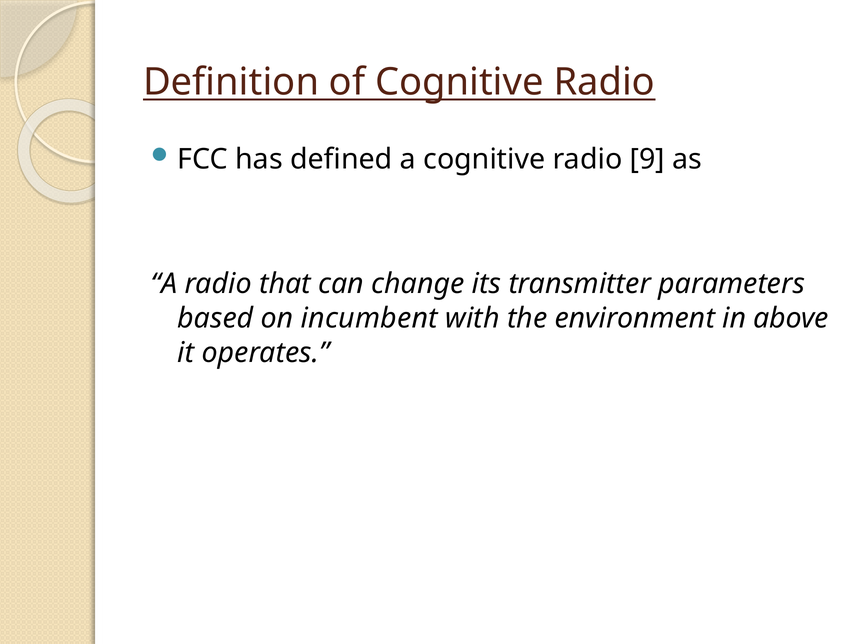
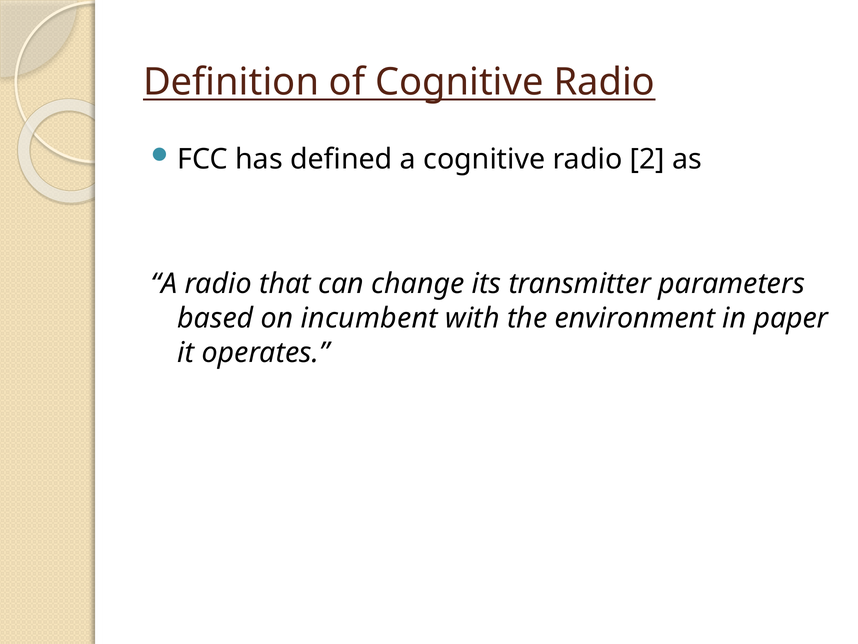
9: 9 -> 2
above: above -> paper
